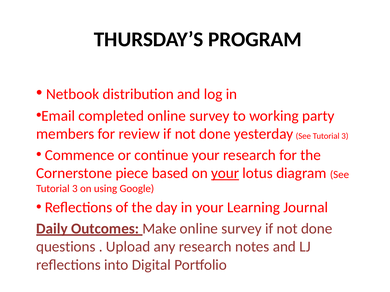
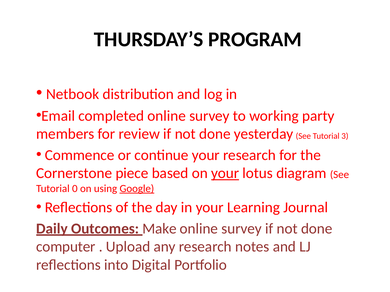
3 at (75, 189): 3 -> 0
Google underline: none -> present
questions: questions -> computer
